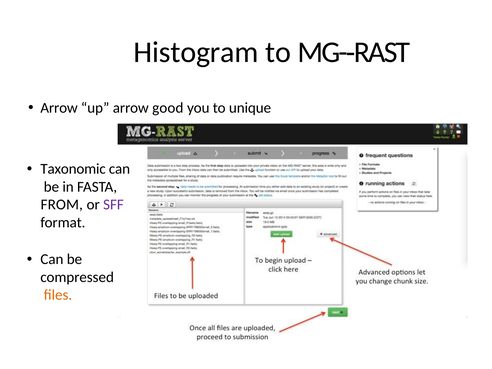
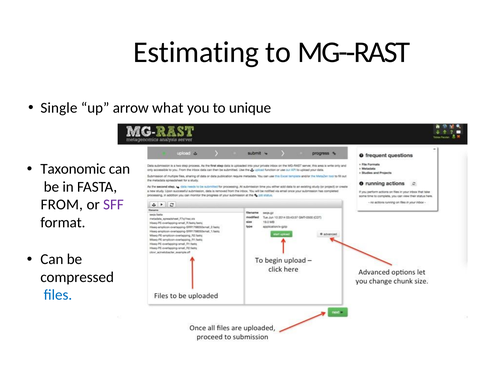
Histogram: Histogram -> Estimating
Arrow at (59, 108): Arrow -> Single
good: good -> what
ﬁles colour: orange -> blue
